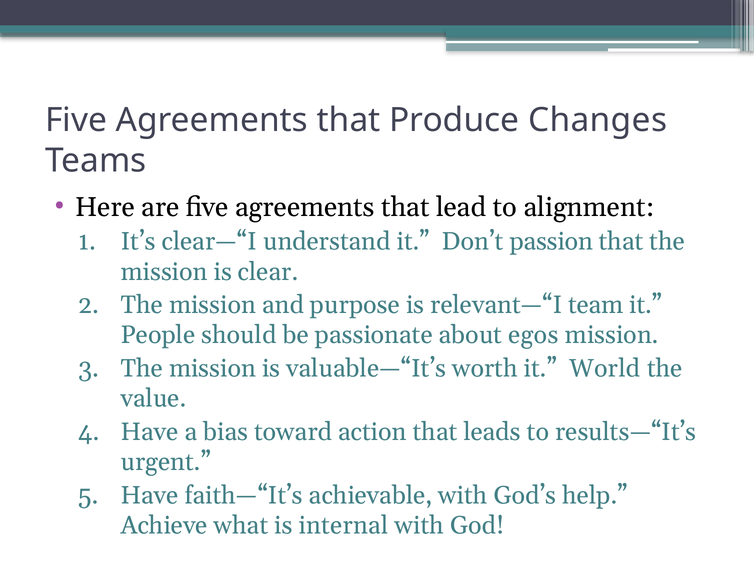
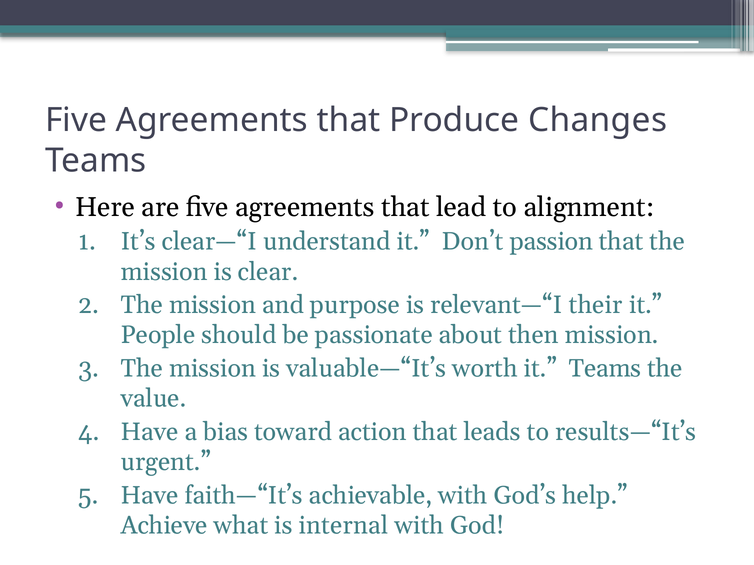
team: team -> their
egos: egos -> then
it World: World -> Teams
